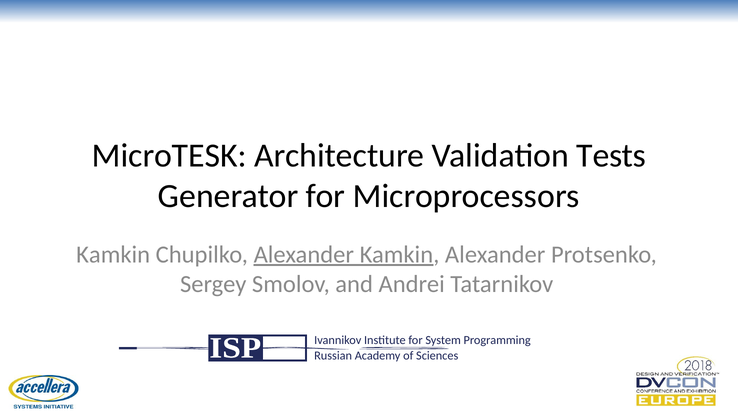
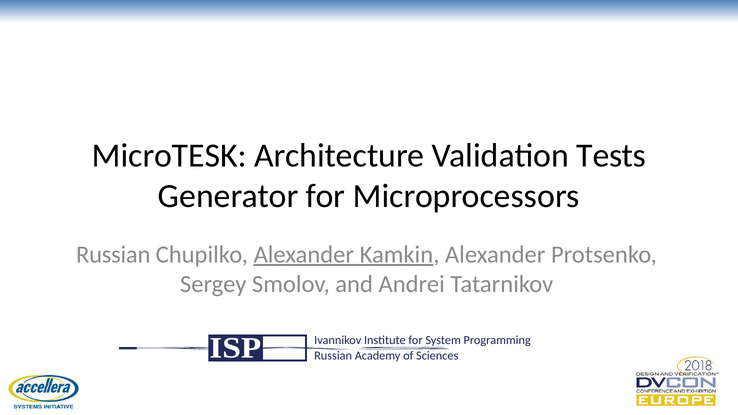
Kamkin at (113, 254): Kamkin -> Russian
